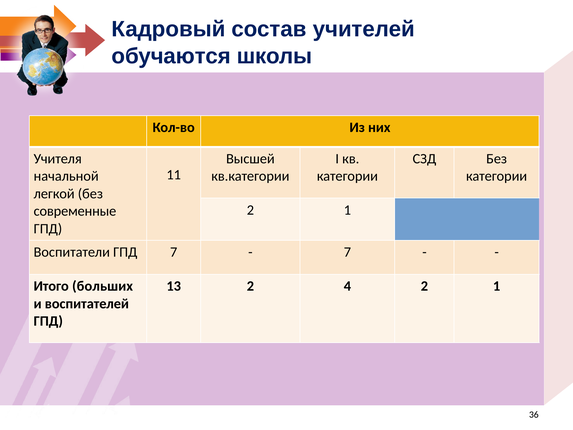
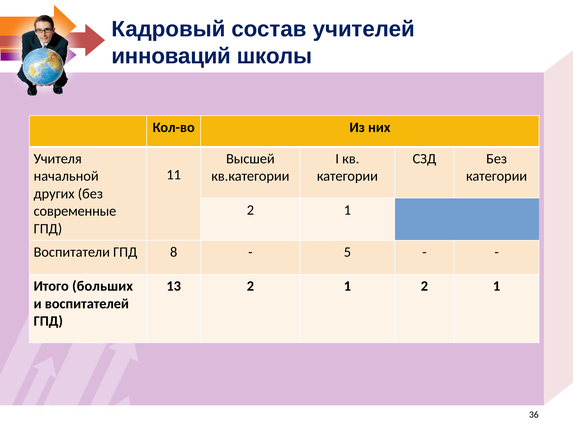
обучаются: обучаются -> инноваций
легкой: легкой -> других
ГПД 7: 7 -> 8
7 at (347, 252): 7 -> 5
13 2 4: 4 -> 1
